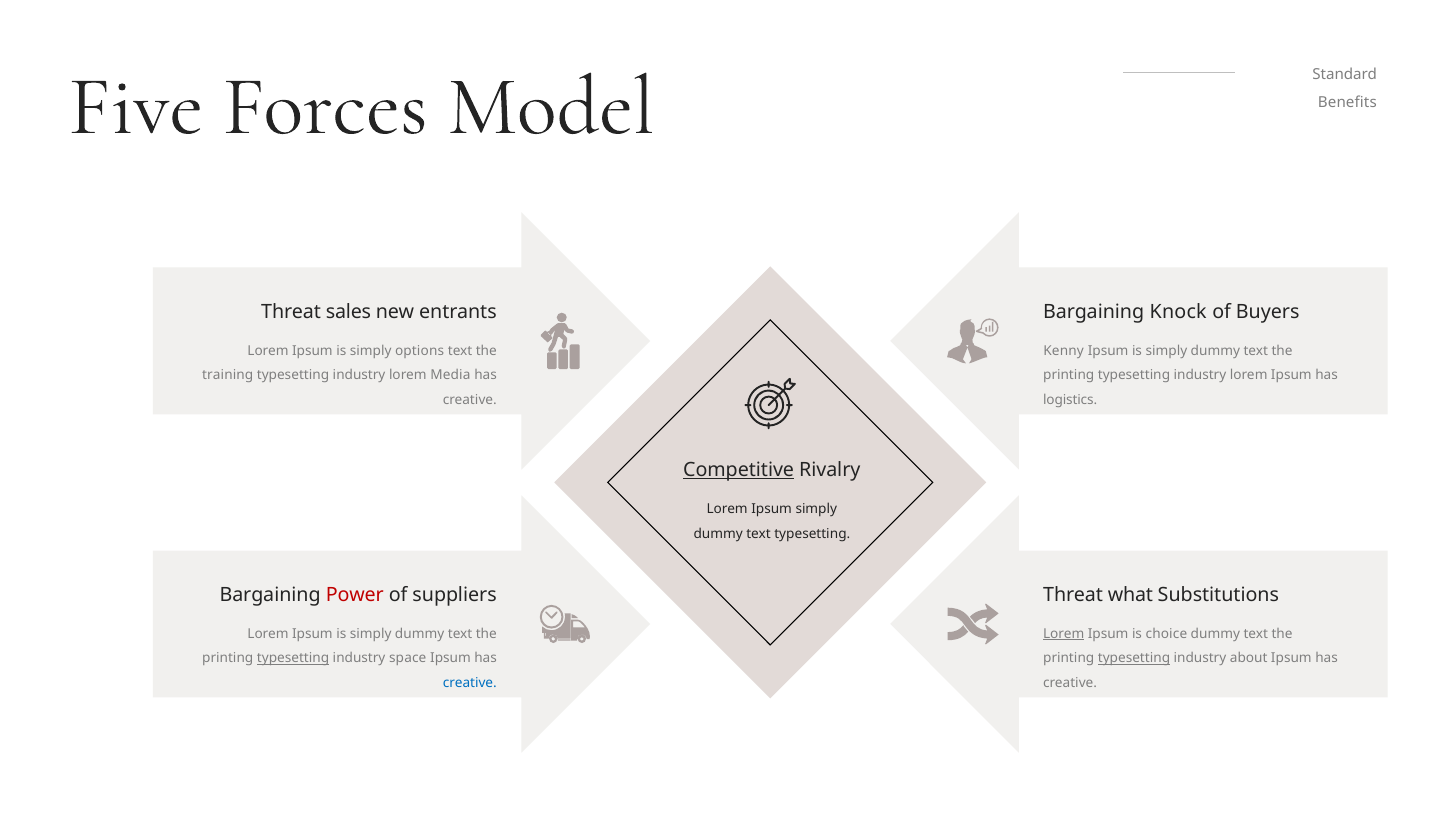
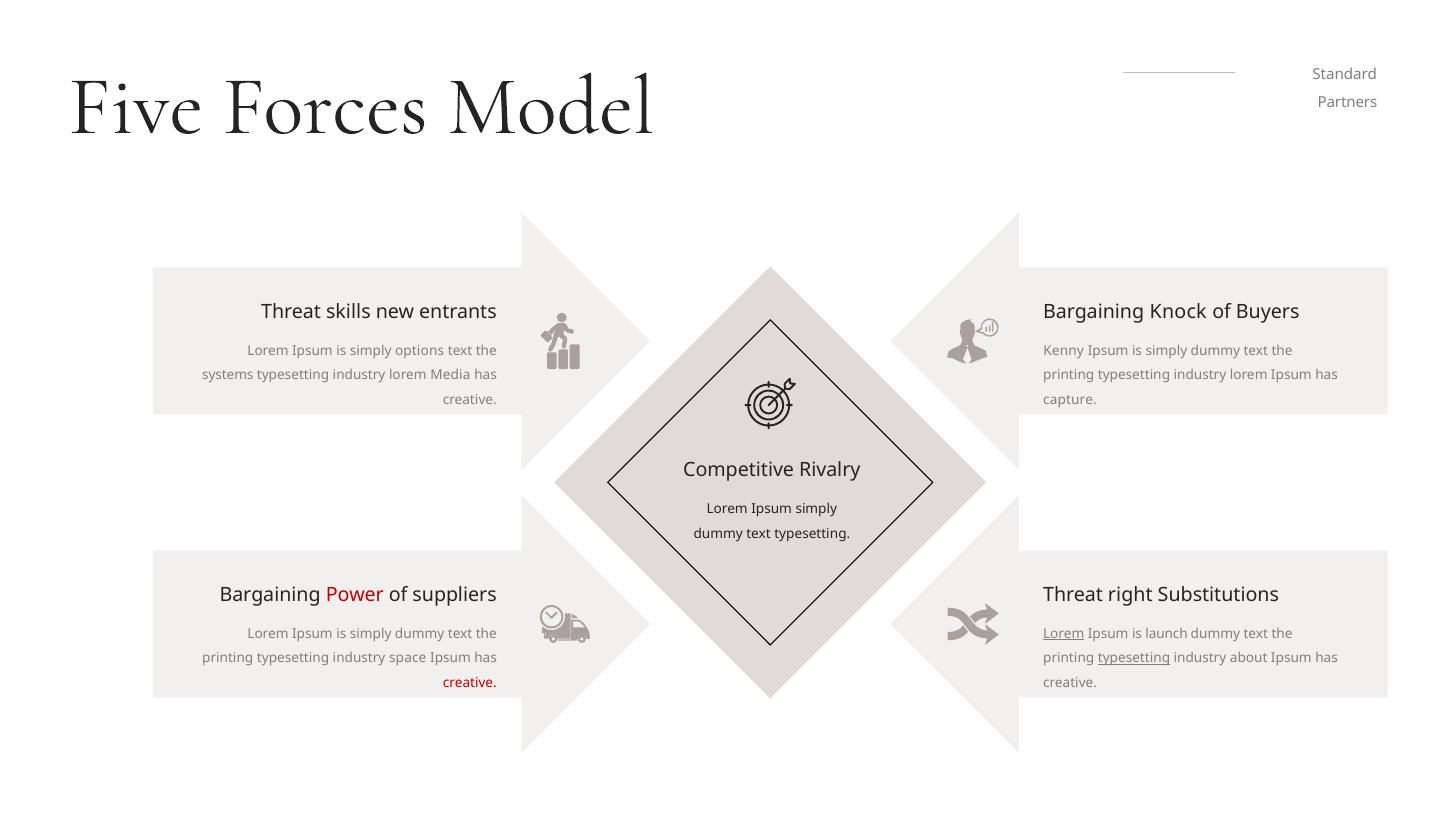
Benefits: Benefits -> Partners
sales: sales -> skills
training: training -> systems
logistics: logistics -> capture
Competitive underline: present -> none
what: what -> right
choice: choice -> launch
typesetting at (293, 658) underline: present -> none
creative at (470, 683) colour: blue -> red
